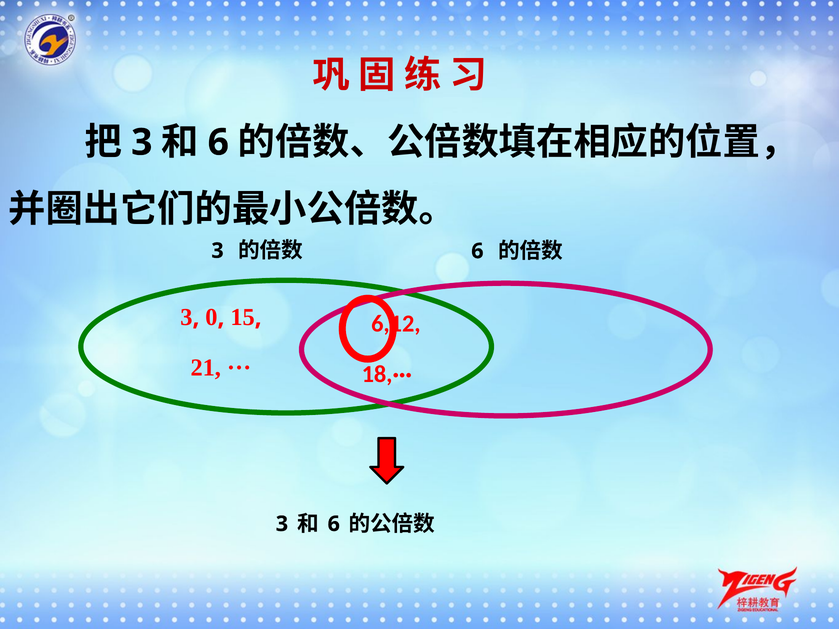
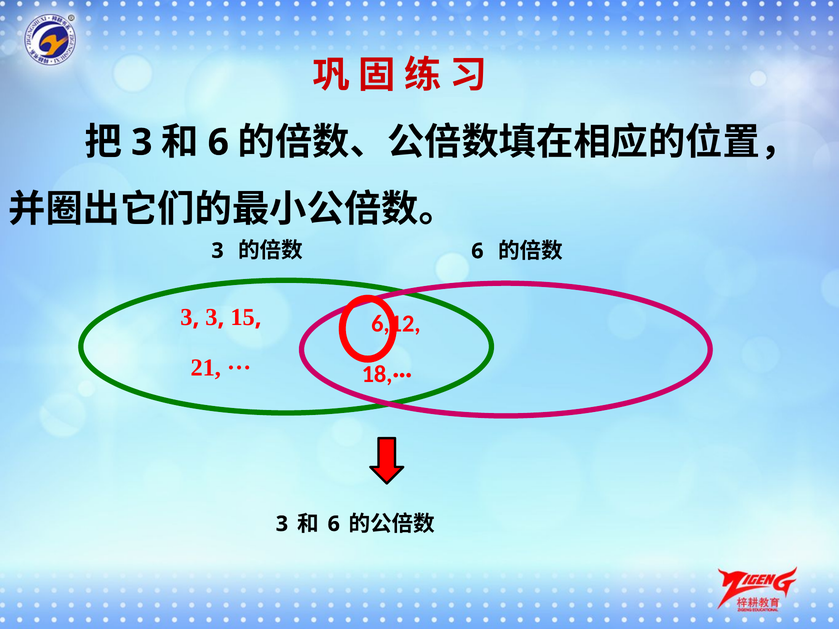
0 at (211, 317): 0 -> 3
